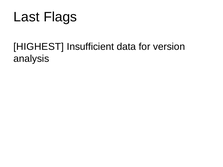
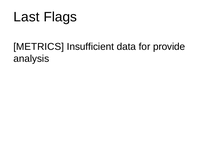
HIGHEST: HIGHEST -> METRICS
version: version -> provide
